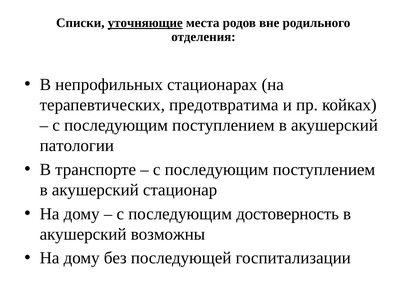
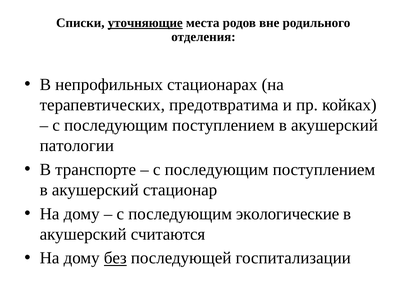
достоверность: достоверность -> экологические
возможны: возможны -> считаются
без underline: none -> present
